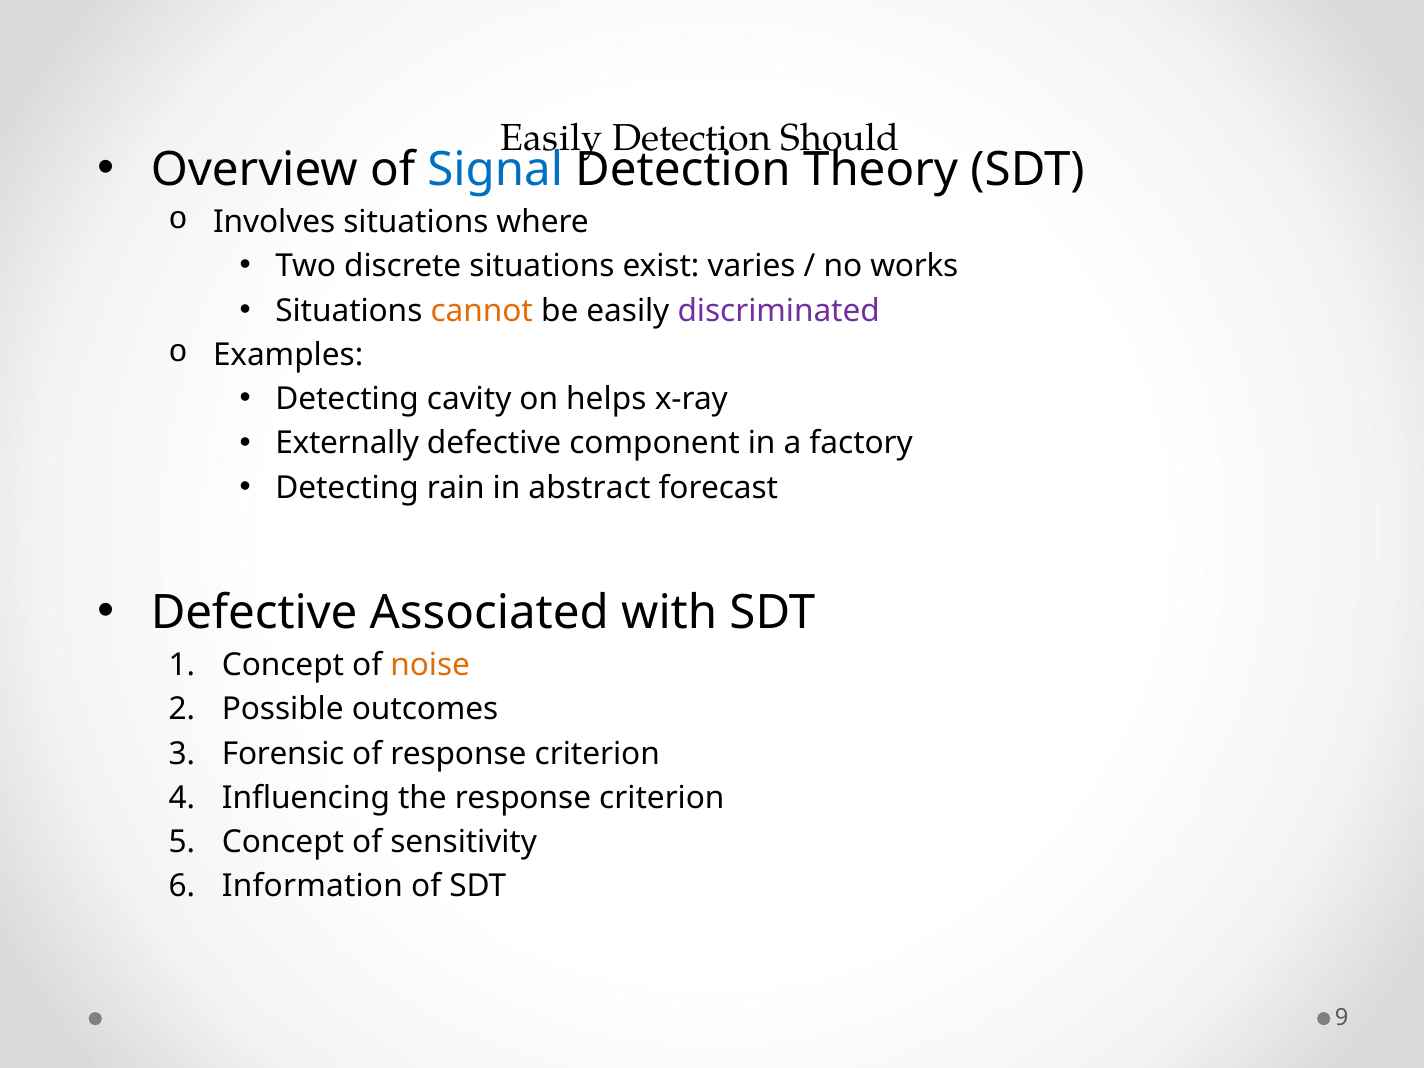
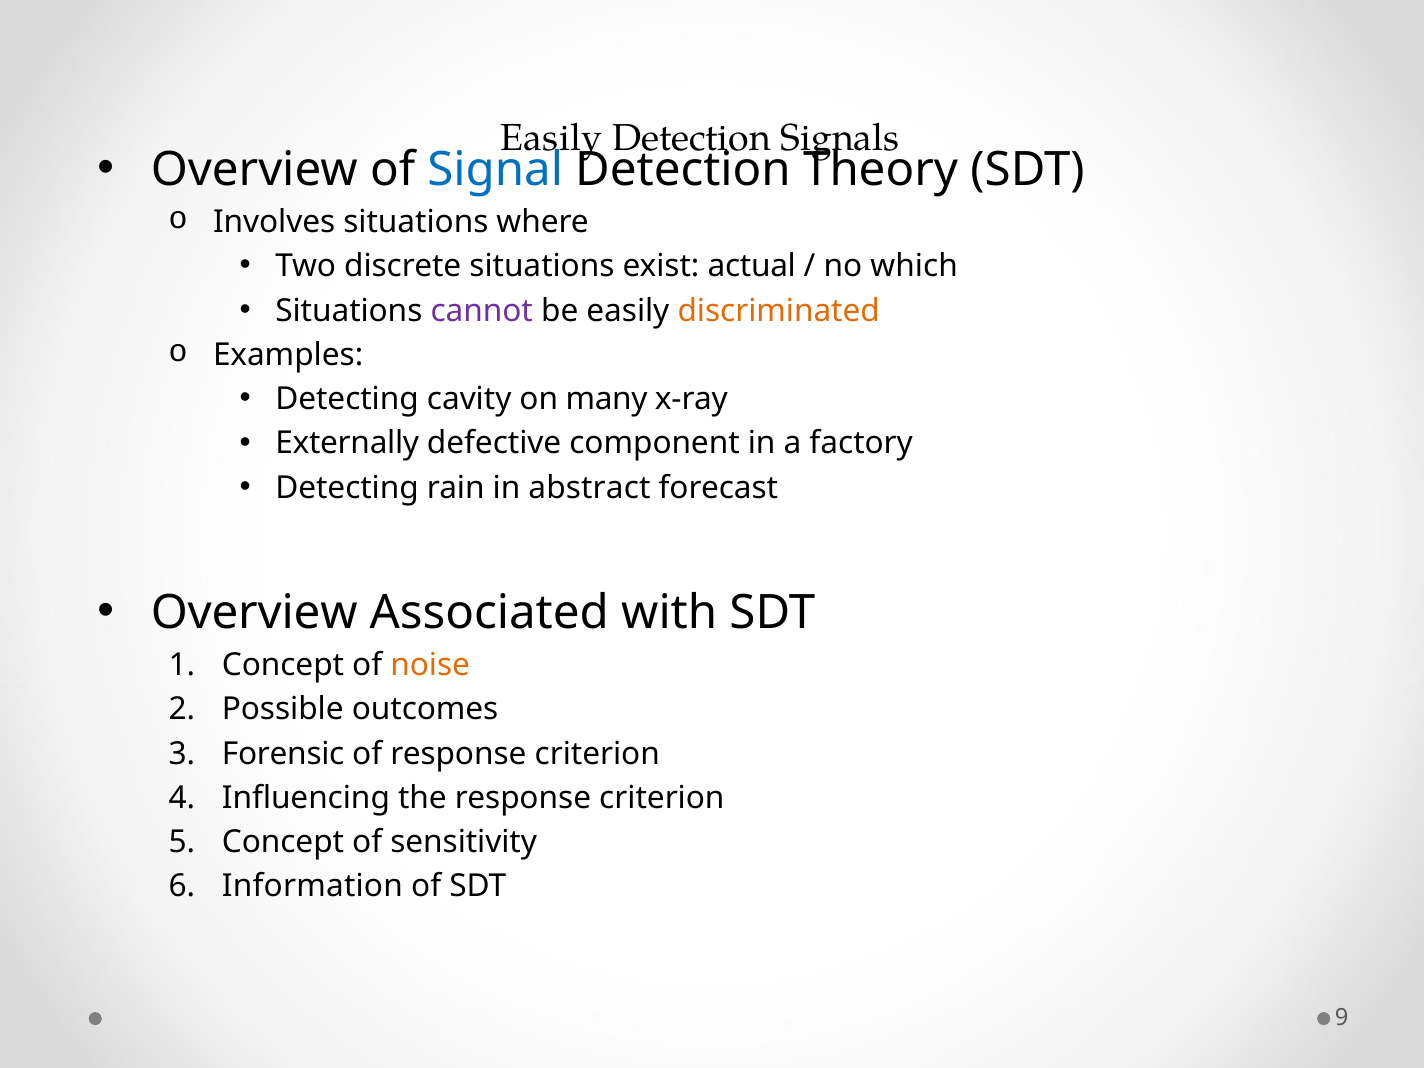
Should: Should -> Signals
varies: varies -> actual
works: works -> which
cannot colour: orange -> purple
discriminated colour: purple -> orange
helps: helps -> many
Defective at (254, 612): Defective -> Overview
